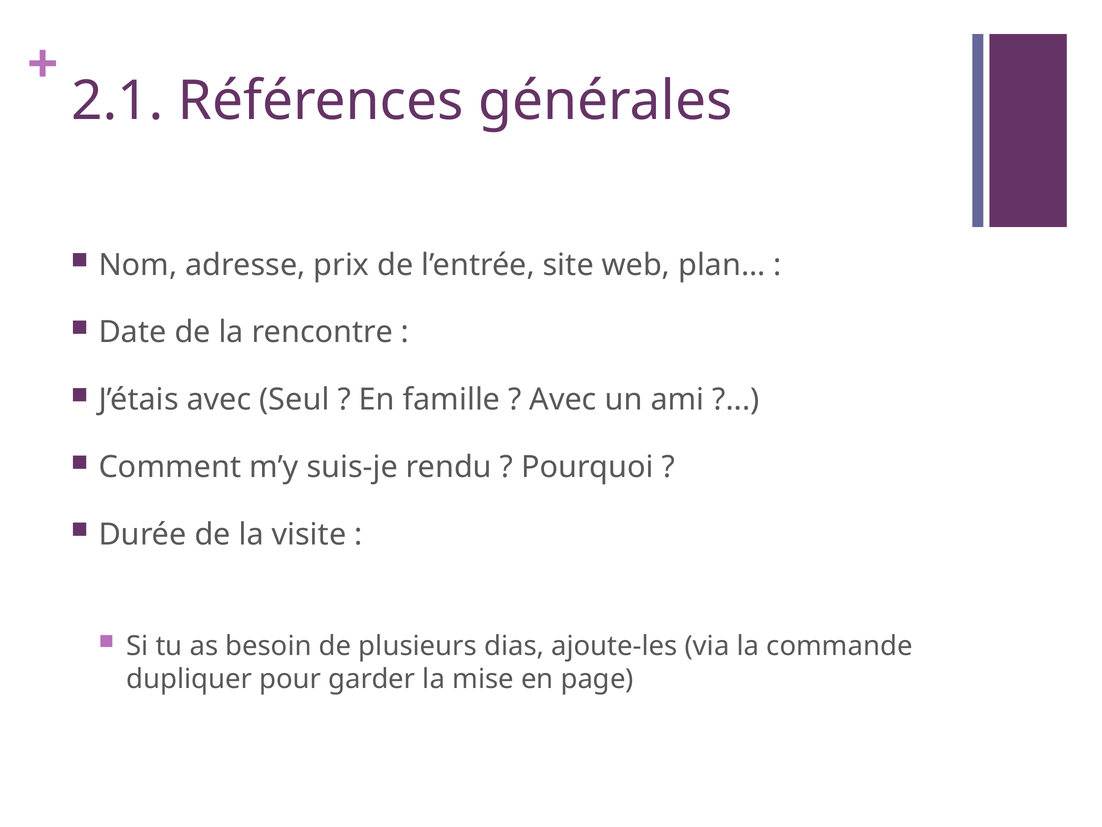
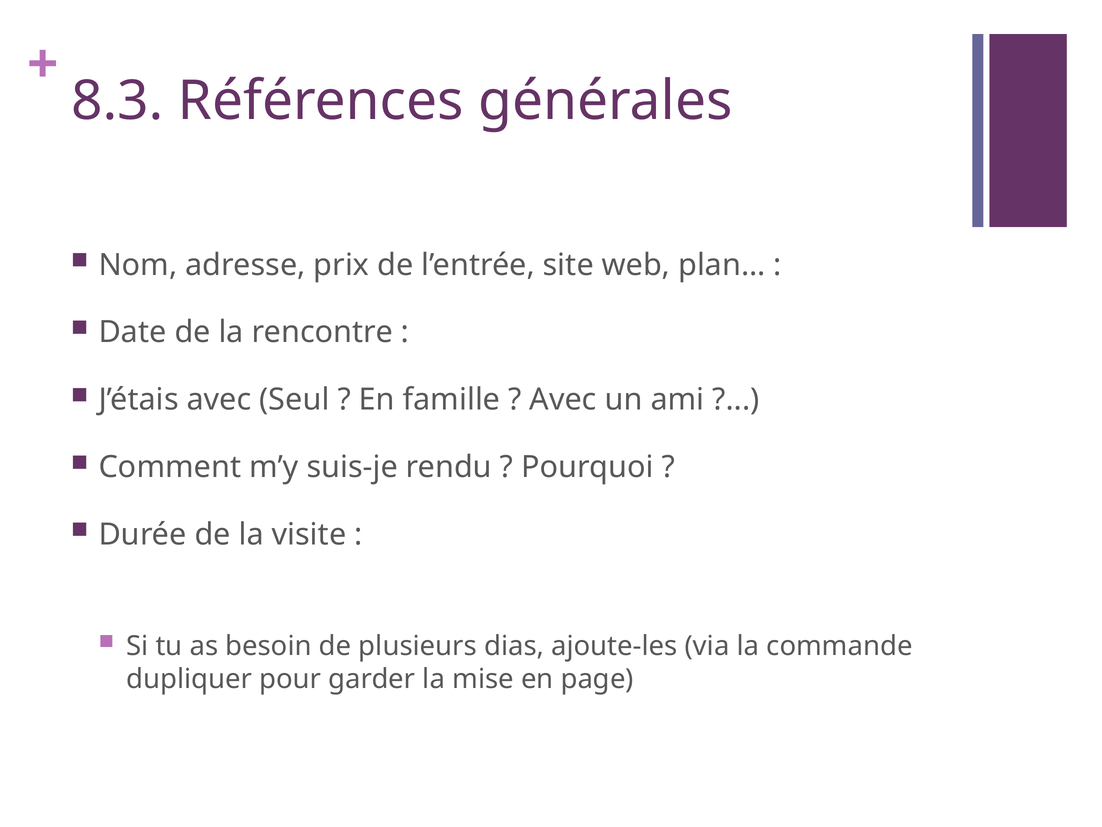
2.1: 2.1 -> 8.3
